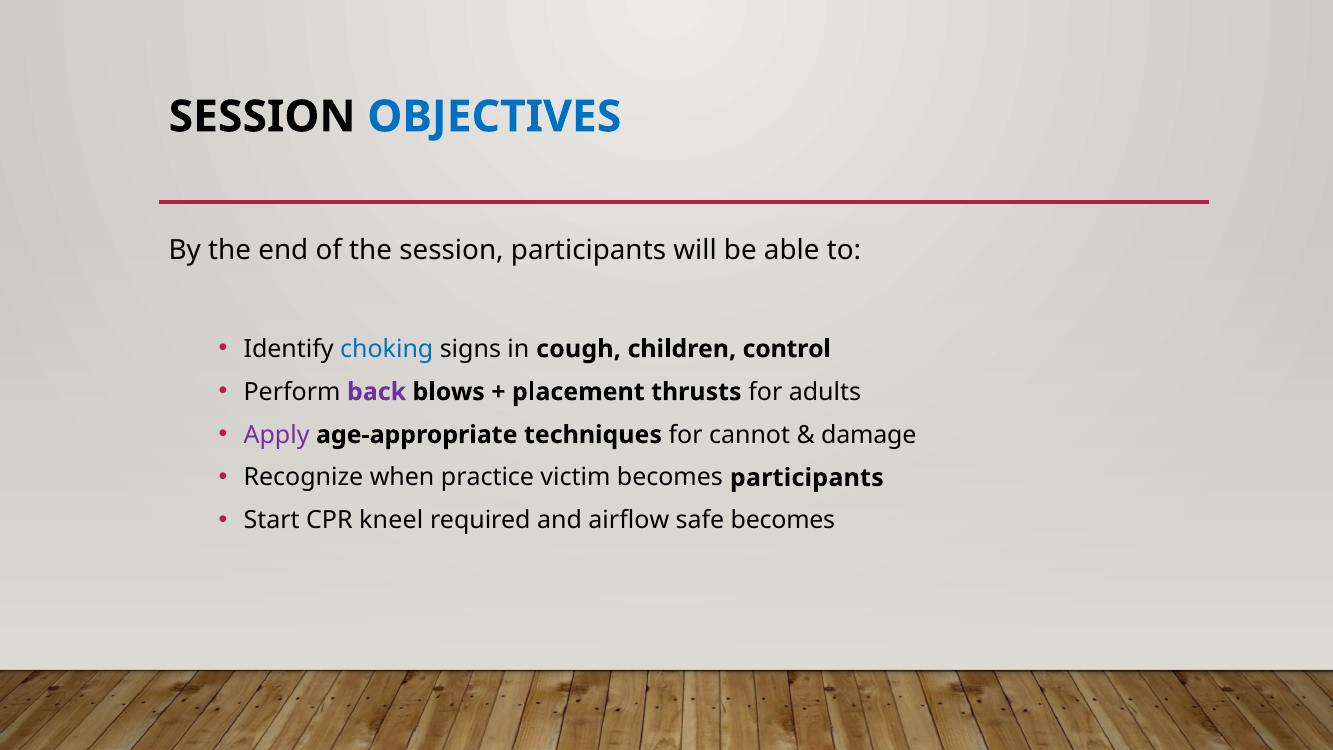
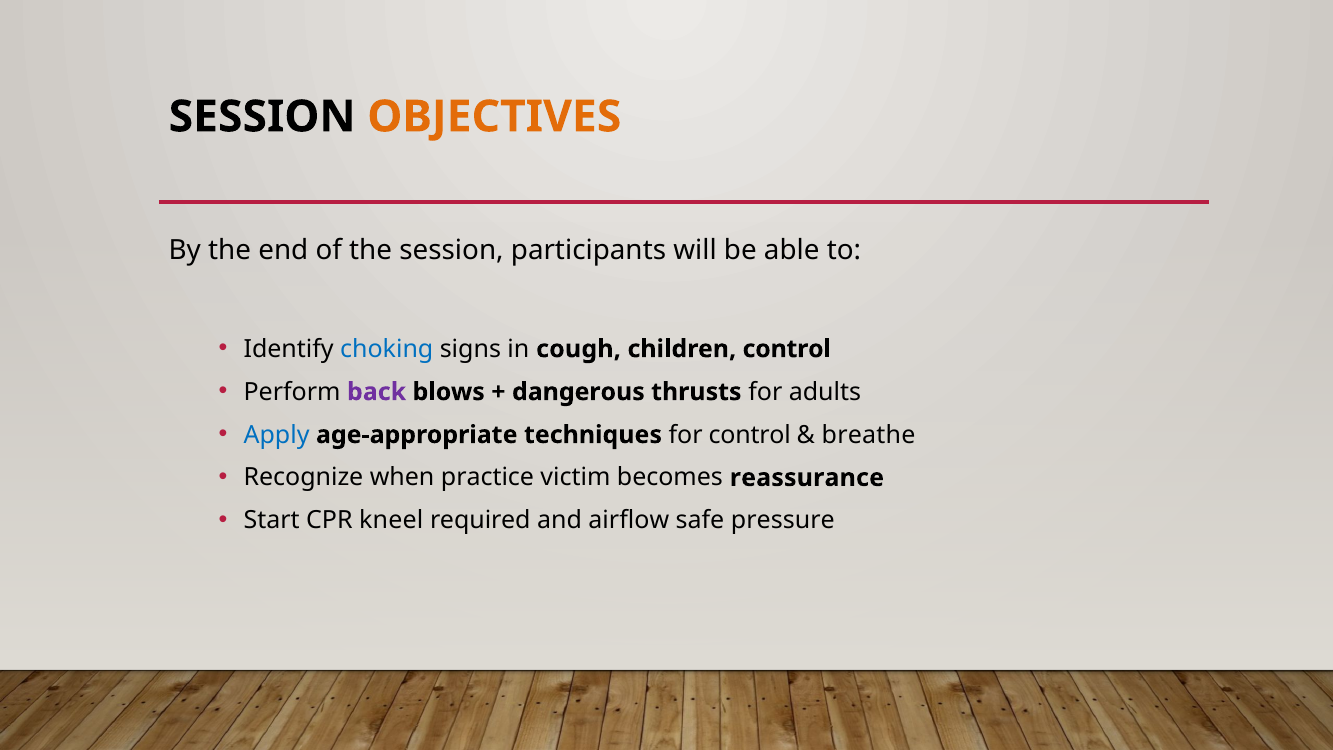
OBJECTIVES colour: blue -> orange
placement: placement -> dangerous
Apply colour: purple -> blue
for cannot: cannot -> control
damage: damage -> breathe
becomes participants: participants -> reassurance
safe becomes: becomes -> pressure
